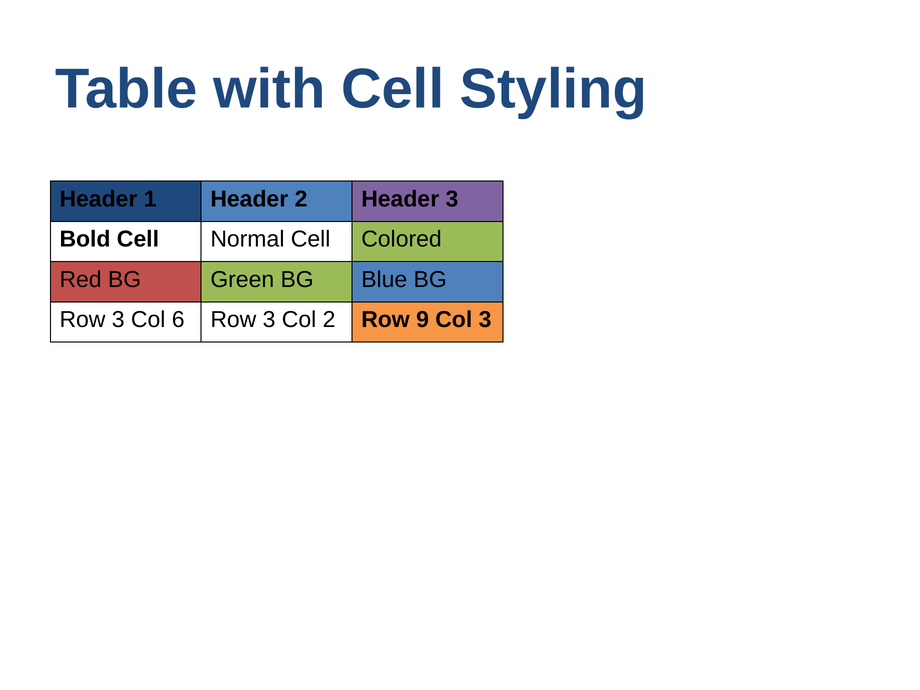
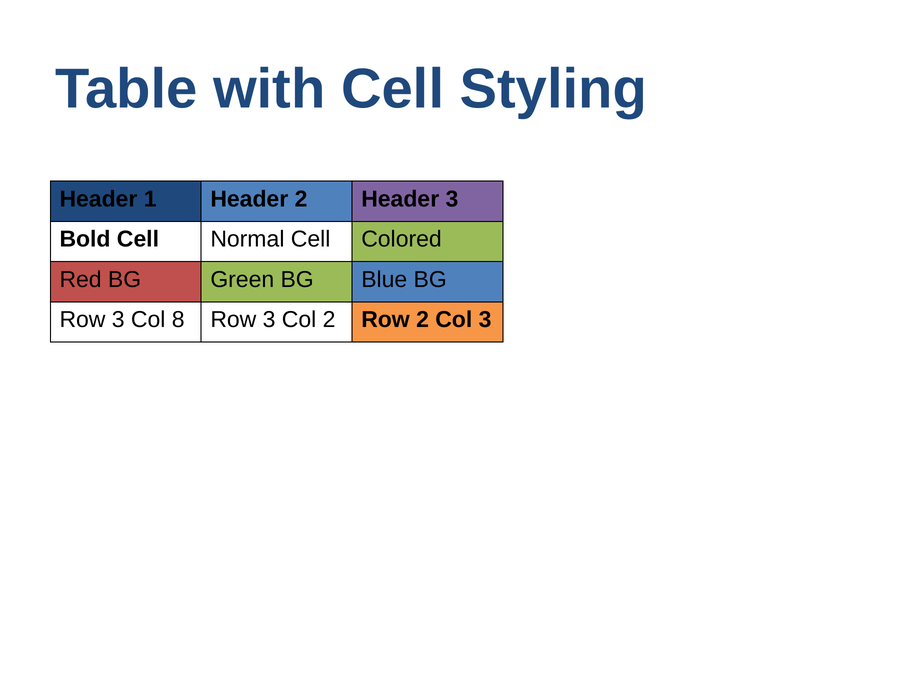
6: 6 -> 8
Row 9: 9 -> 2
